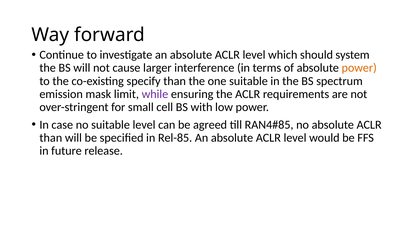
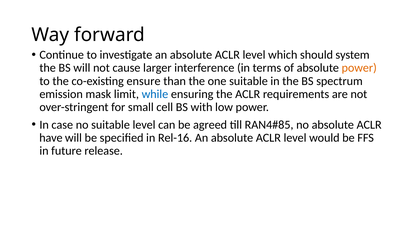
specify: specify -> ensure
while colour: purple -> blue
than at (51, 137): than -> have
Rel-85: Rel-85 -> Rel-16
